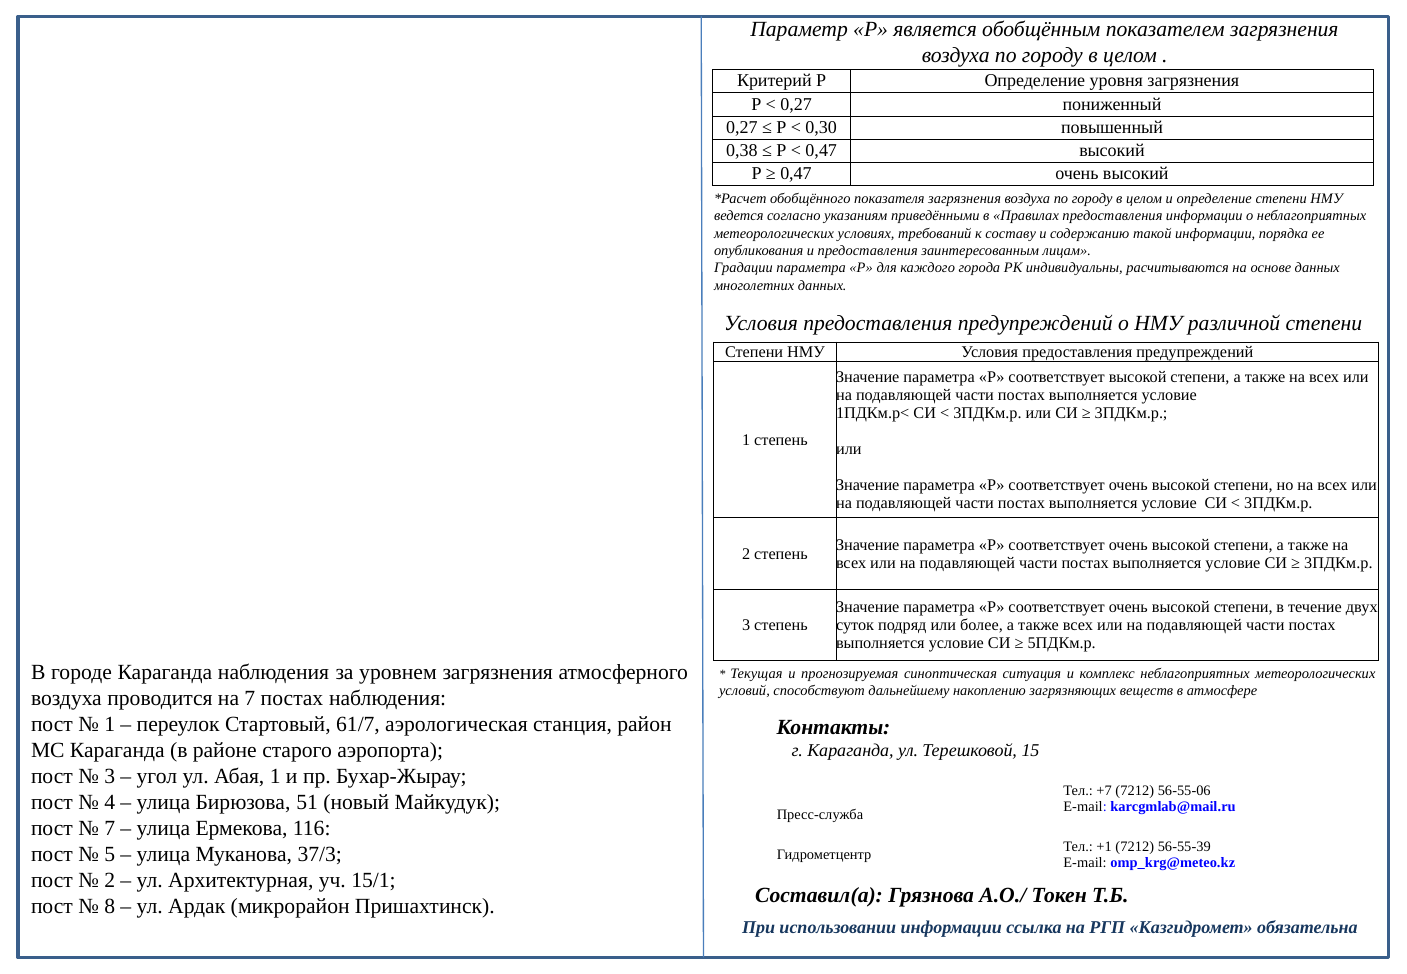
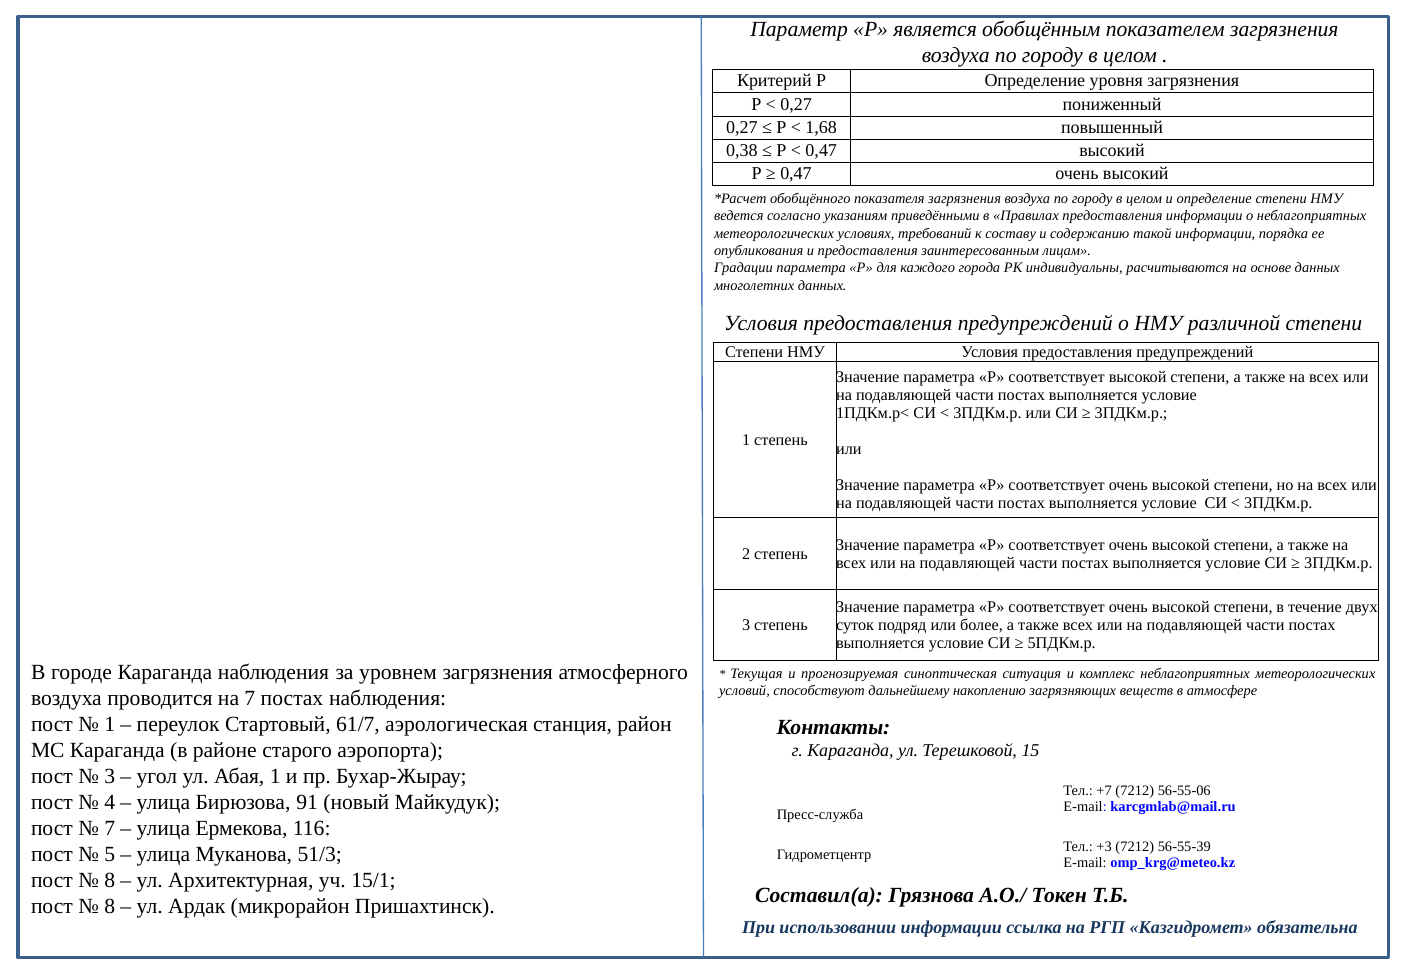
0,30: 0,30 -> 1,68
51: 51 -> 91
+1: +1 -> +3
37/3: 37/3 -> 51/3
2 at (110, 880): 2 -> 8
